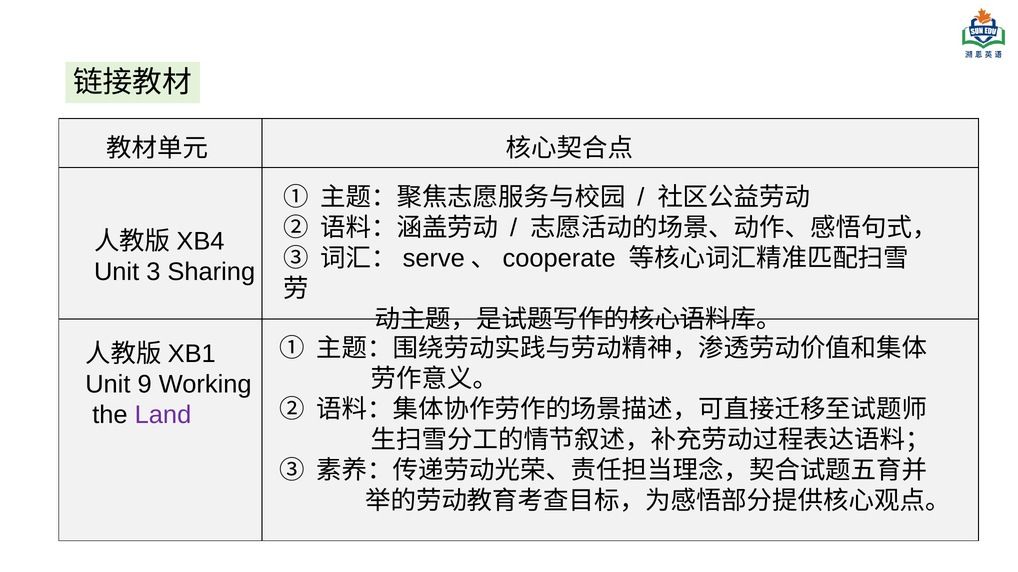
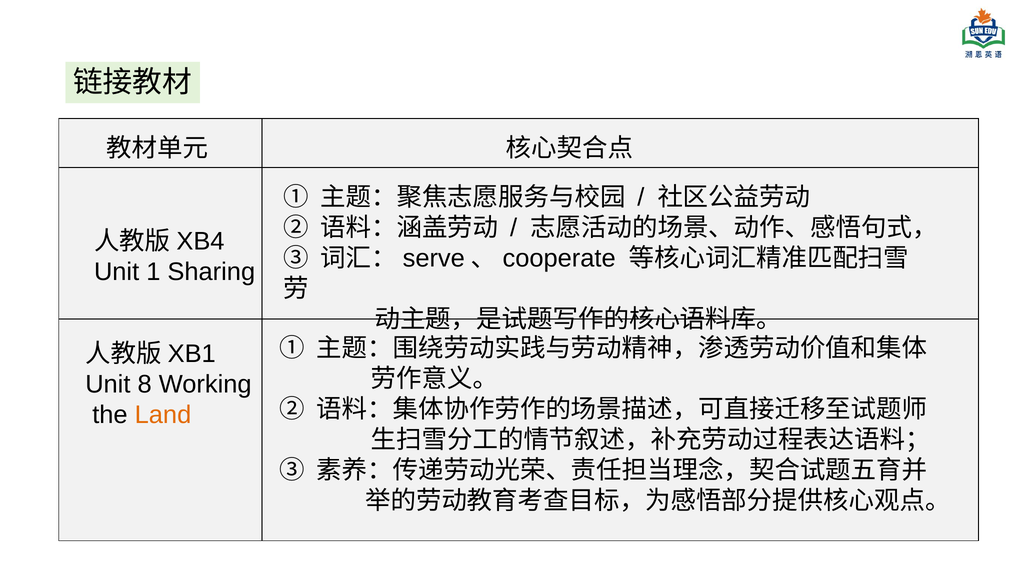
3: 3 -> 1
9: 9 -> 8
Land colour: purple -> orange
